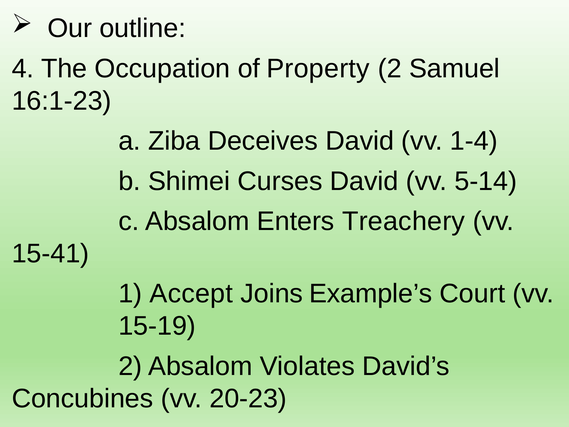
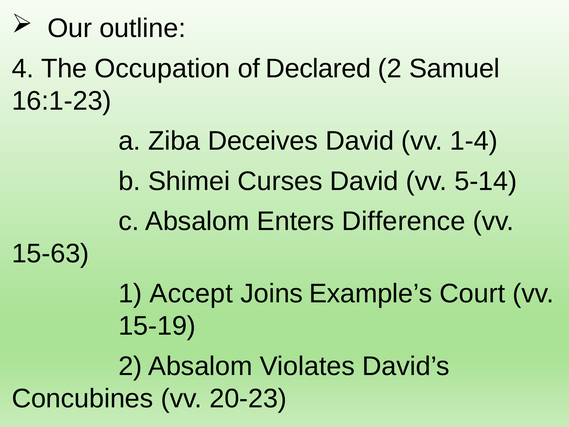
Property: Property -> Declared
Treachery: Treachery -> Difference
15-41: 15-41 -> 15-63
